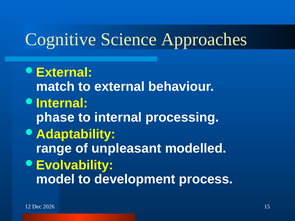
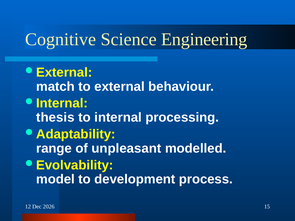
Approaches: Approaches -> Engineering
phase: phase -> thesis
